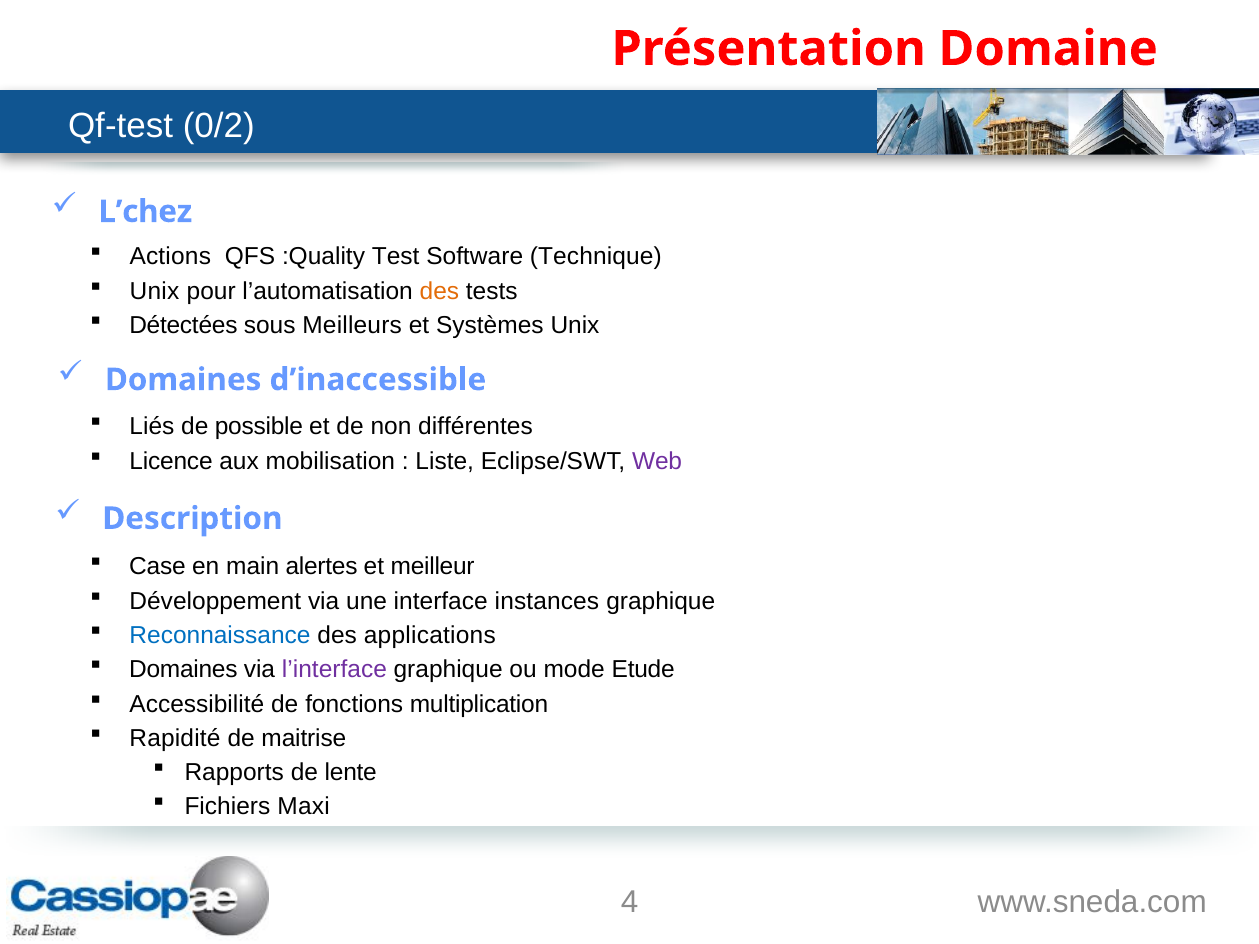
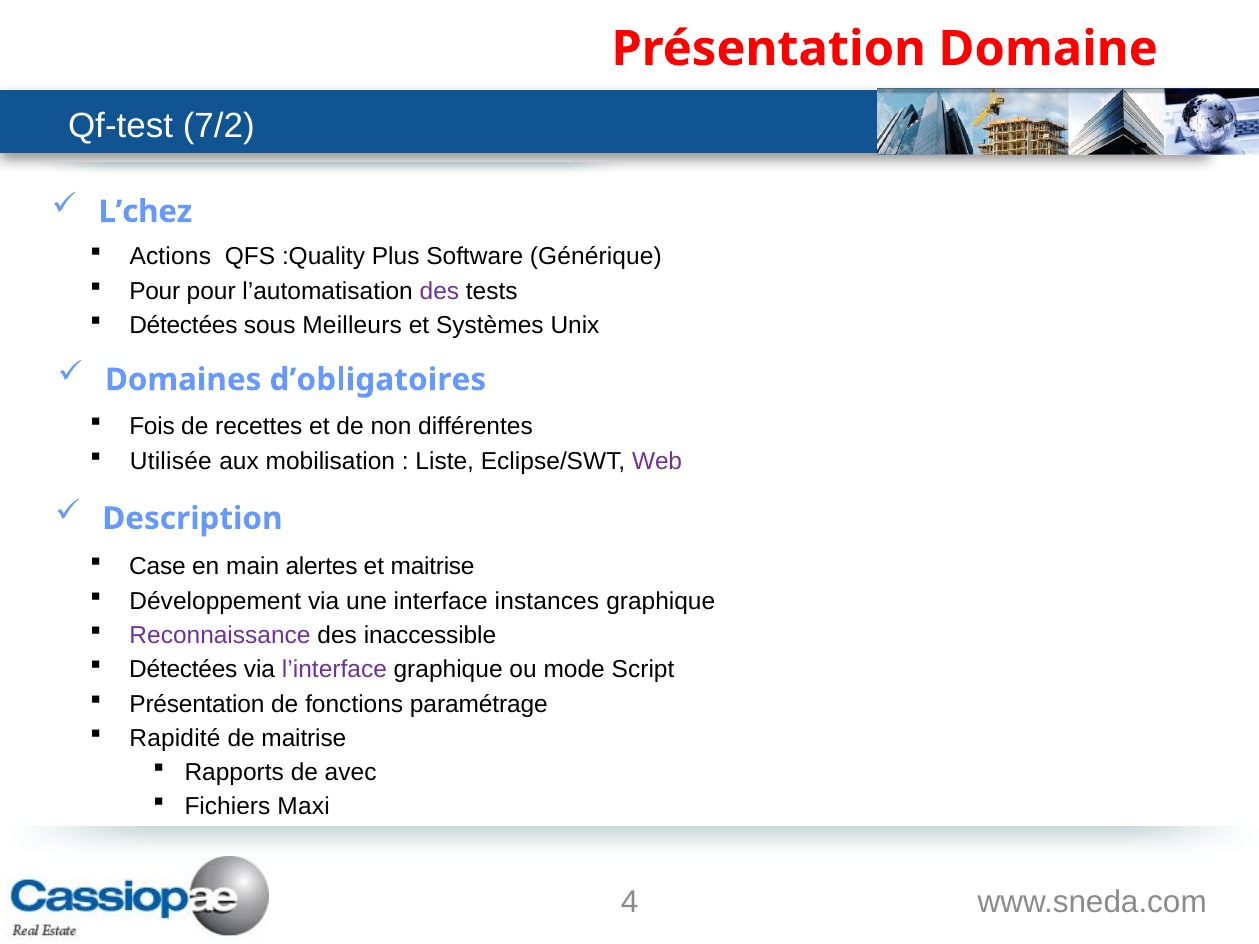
0/2: 0/2 -> 7/2
Test: Test -> Plus
Technique: Technique -> Générique
Unix at (155, 291): Unix -> Pour
des at (439, 291) colour: orange -> purple
d’inaccessible: d’inaccessible -> d’obligatoires
Liés: Liés -> Fois
possible: possible -> recettes
Licence: Licence -> Utilisée
et meilleur: meilleur -> maitrise
Reconnaissance colour: blue -> purple
applications: applications -> inaccessible
Domaines at (183, 670): Domaines -> Détectées
Etude: Etude -> Script
Accessibilité at (197, 704): Accessibilité -> Présentation
multiplication: multiplication -> paramétrage
lente: lente -> avec
